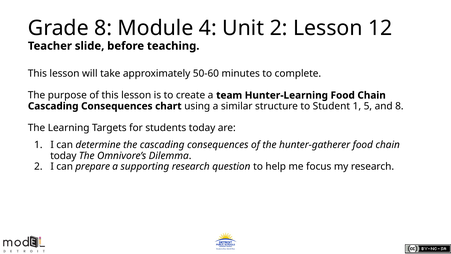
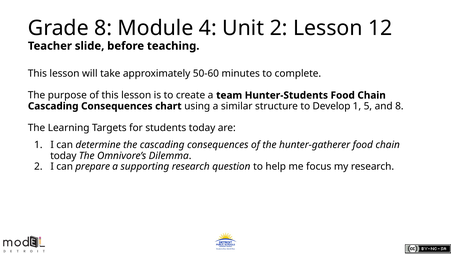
Hunter-Learning: Hunter-Learning -> Hunter-Students
Student: Student -> Develop
